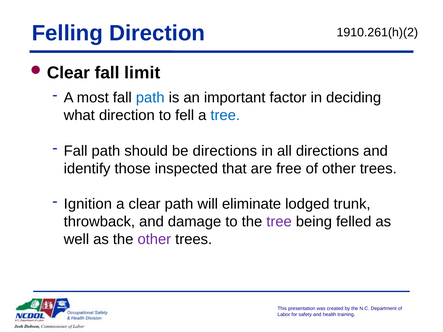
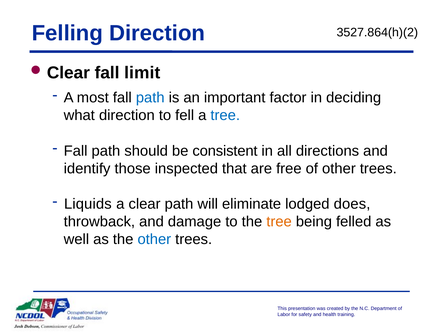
1910.261(h)(2: 1910.261(h)(2 -> 3527.864(h)(2
be directions: directions -> consistent
Ignition: Ignition -> Liquids
trunk: trunk -> does
tree at (279, 222) colour: purple -> orange
other at (154, 240) colour: purple -> blue
